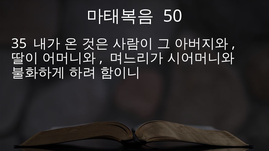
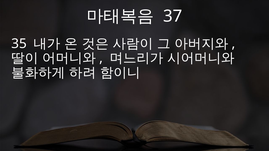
50: 50 -> 37
